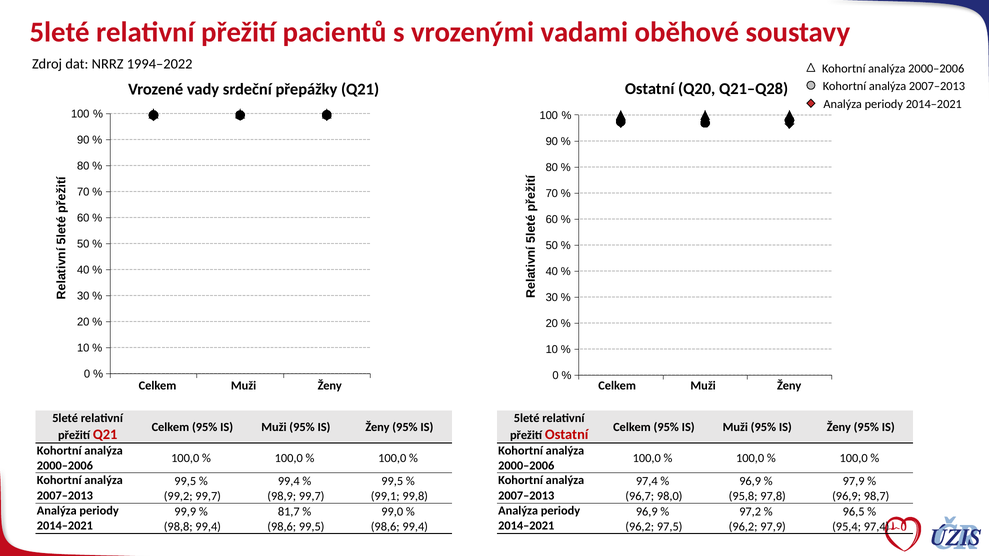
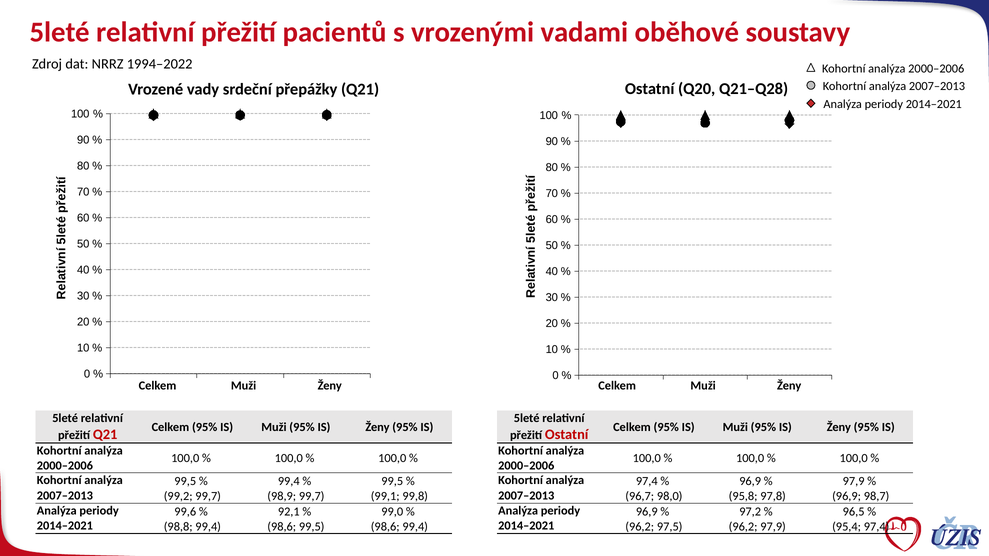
99,9: 99,9 -> 99,6
81,7: 81,7 -> 92,1
